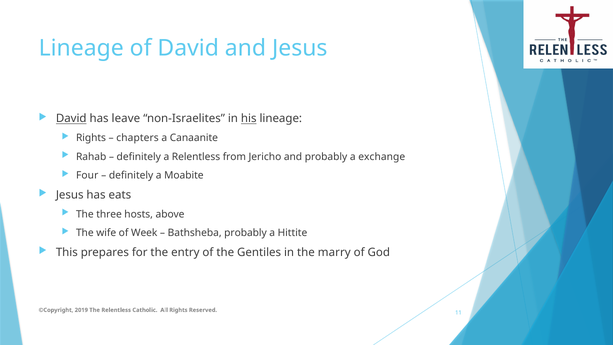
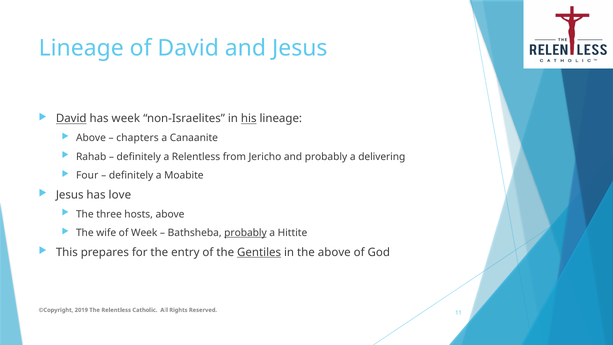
has leave: leave -> week
Rights at (91, 138): Rights -> Above
exchange: exchange -> delivering
eats: eats -> love
probably at (245, 233) underline: none -> present
Gentiles underline: none -> present
the marry: marry -> above
